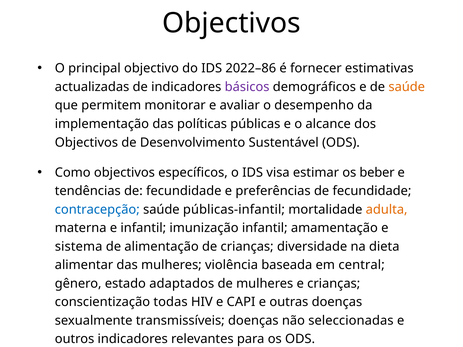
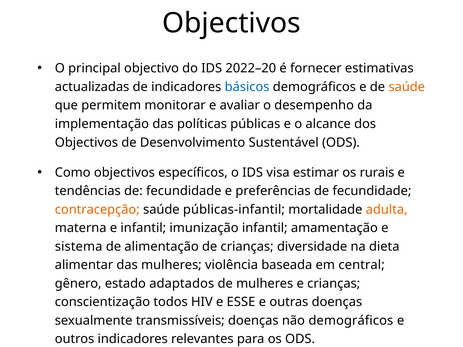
2022–86: 2022–86 -> 2022–20
básicos colour: purple -> blue
beber: beber -> rurais
contracepção colour: blue -> orange
todas: todas -> todos
CAPI: CAPI -> ESSE
não seleccionadas: seleccionadas -> demográficos
